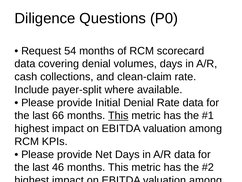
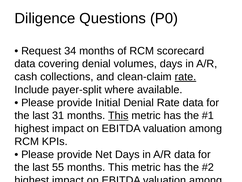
54: 54 -> 34
rate at (185, 77) underline: none -> present
66: 66 -> 31
46: 46 -> 55
